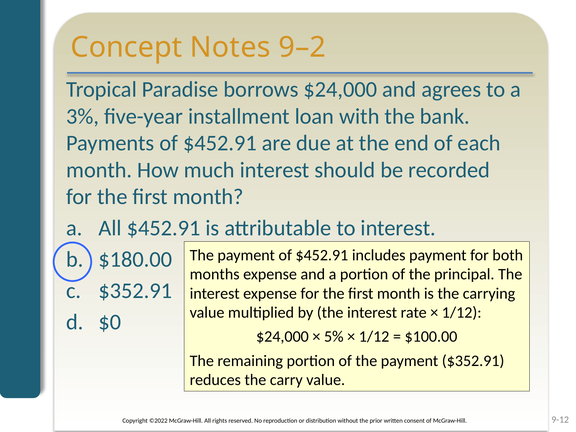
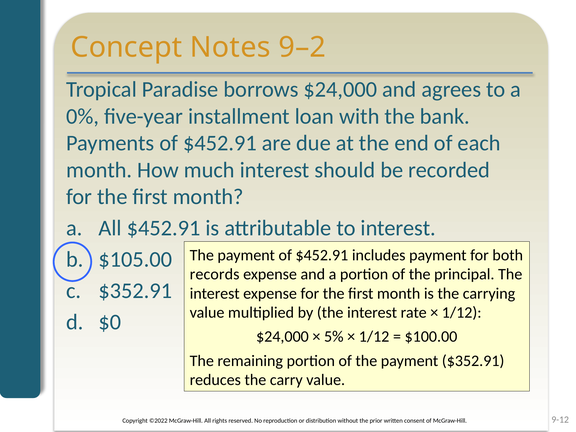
3%: 3% -> 0%
$180.00: $180.00 -> $105.00
months: months -> records
